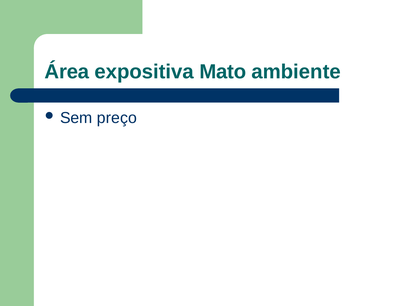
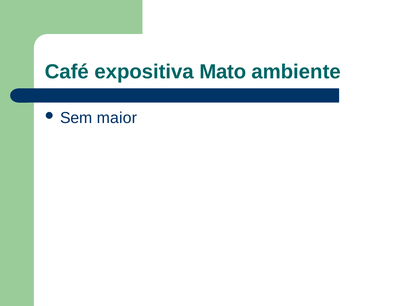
Área: Área -> Café
preço: preço -> maior
